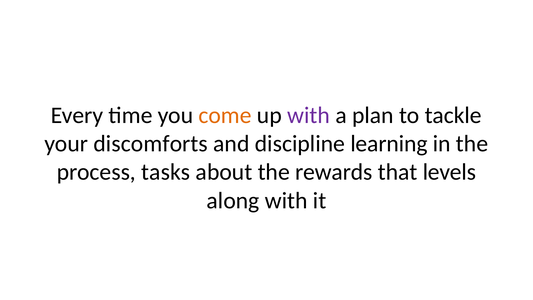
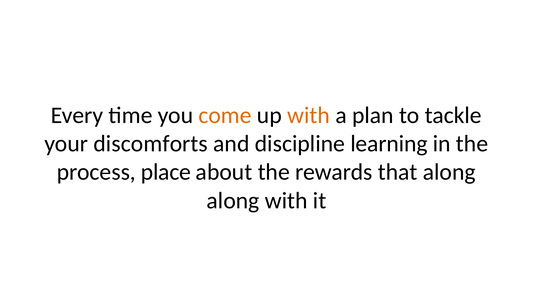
with at (309, 115) colour: purple -> orange
tasks: tasks -> place
that levels: levels -> along
